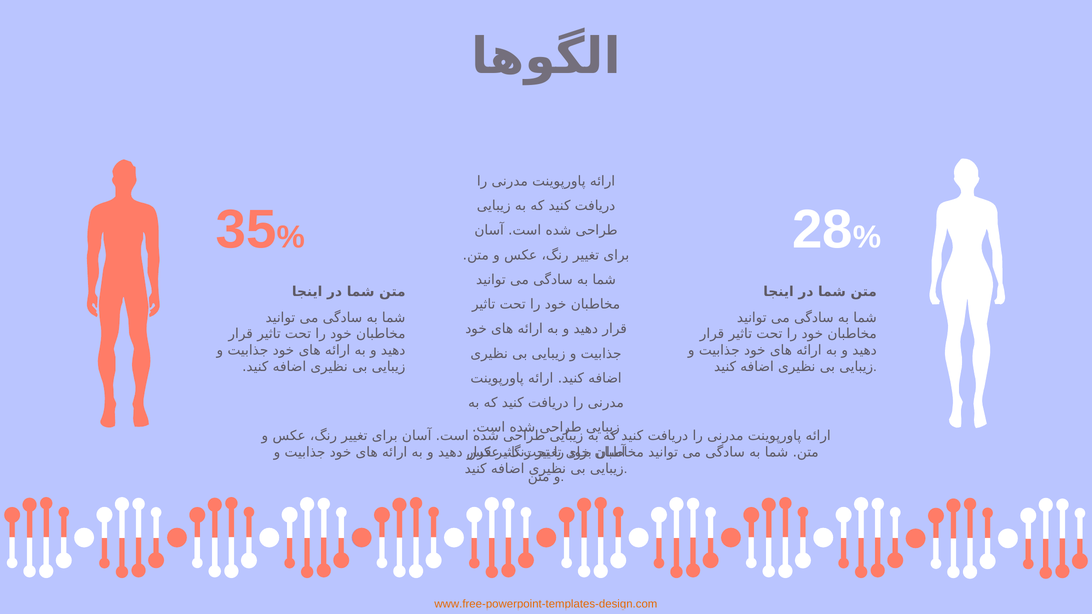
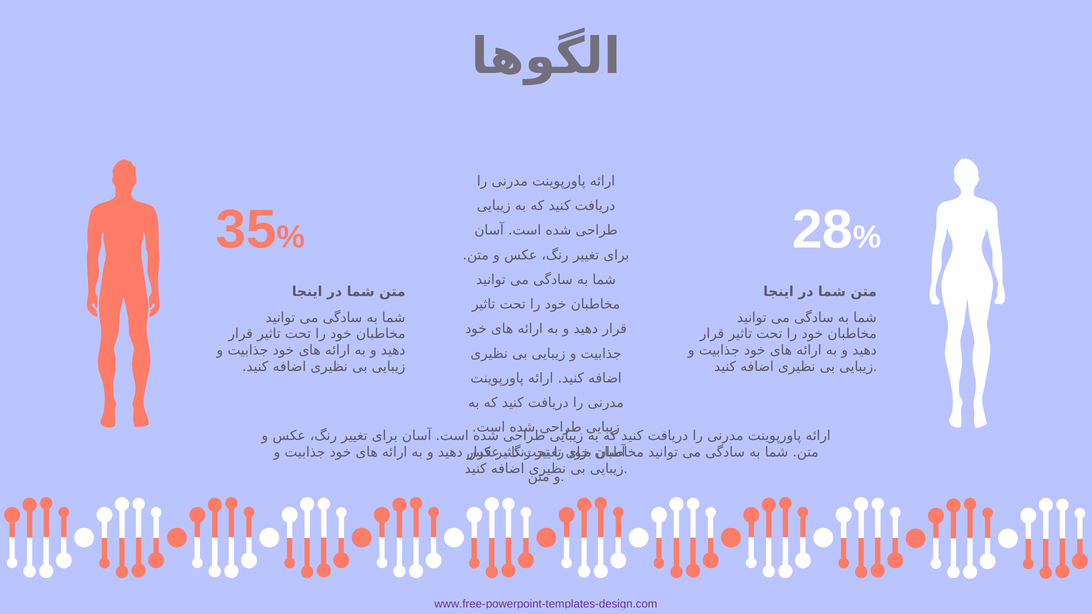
www.free-powerpoint-templates-design.com colour: orange -> purple
